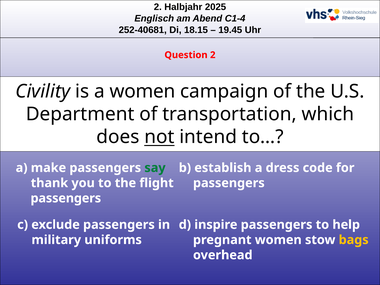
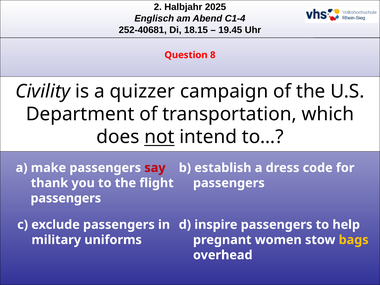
Question 2: 2 -> 8
a women: women -> quizzer
say colour: green -> red
